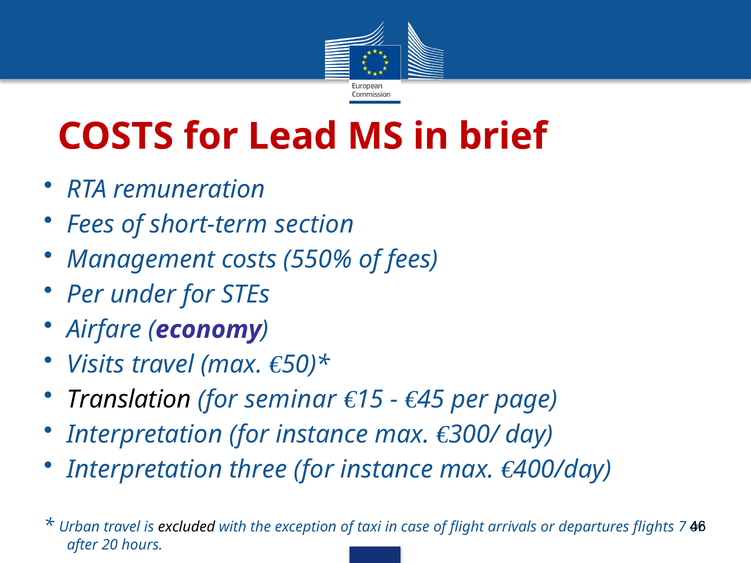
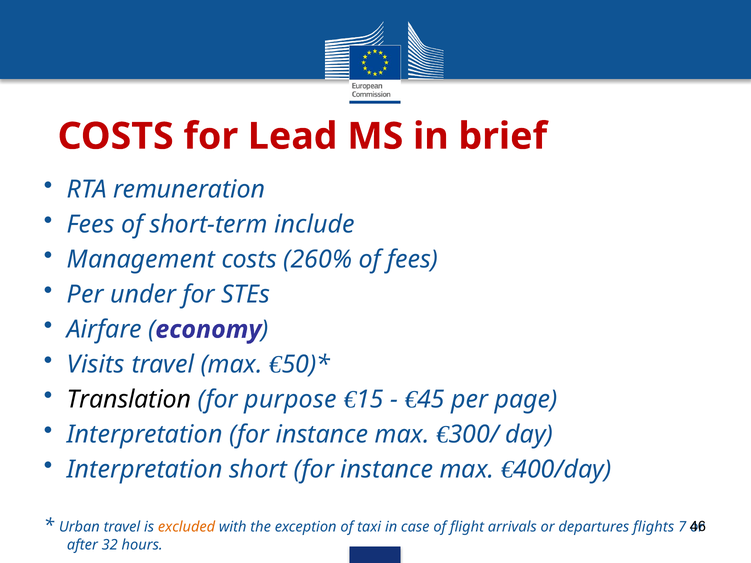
section: section -> include
550%: 550% -> 260%
seminar: seminar -> purpose
three: three -> short
excluded colour: black -> orange
20: 20 -> 32
